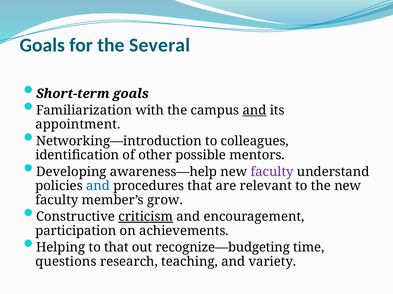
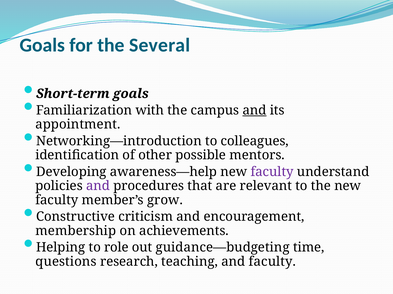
and at (98, 186) colour: blue -> purple
criticism underline: present -> none
participation: participation -> membership
to that: that -> role
recognize—budgeting: recognize—budgeting -> guidance—budgeting
and variety: variety -> faculty
